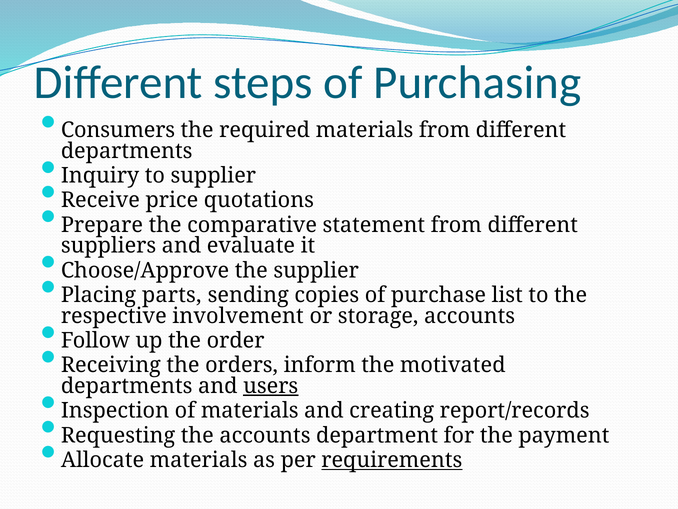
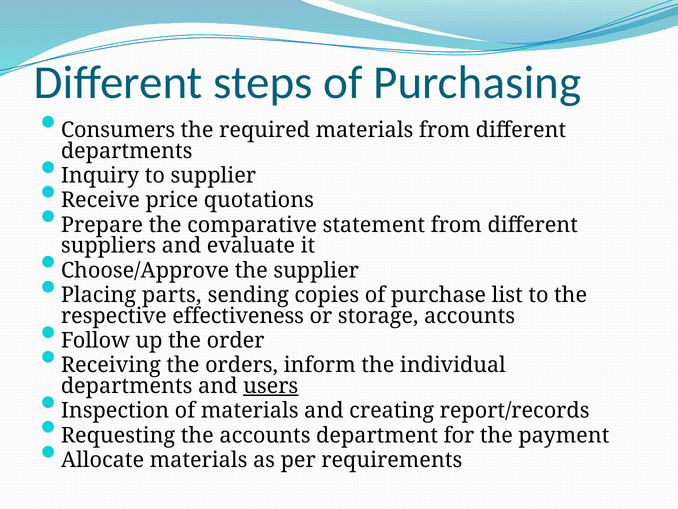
involvement: involvement -> effectiveness
motivated: motivated -> individual
requirements underline: present -> none
